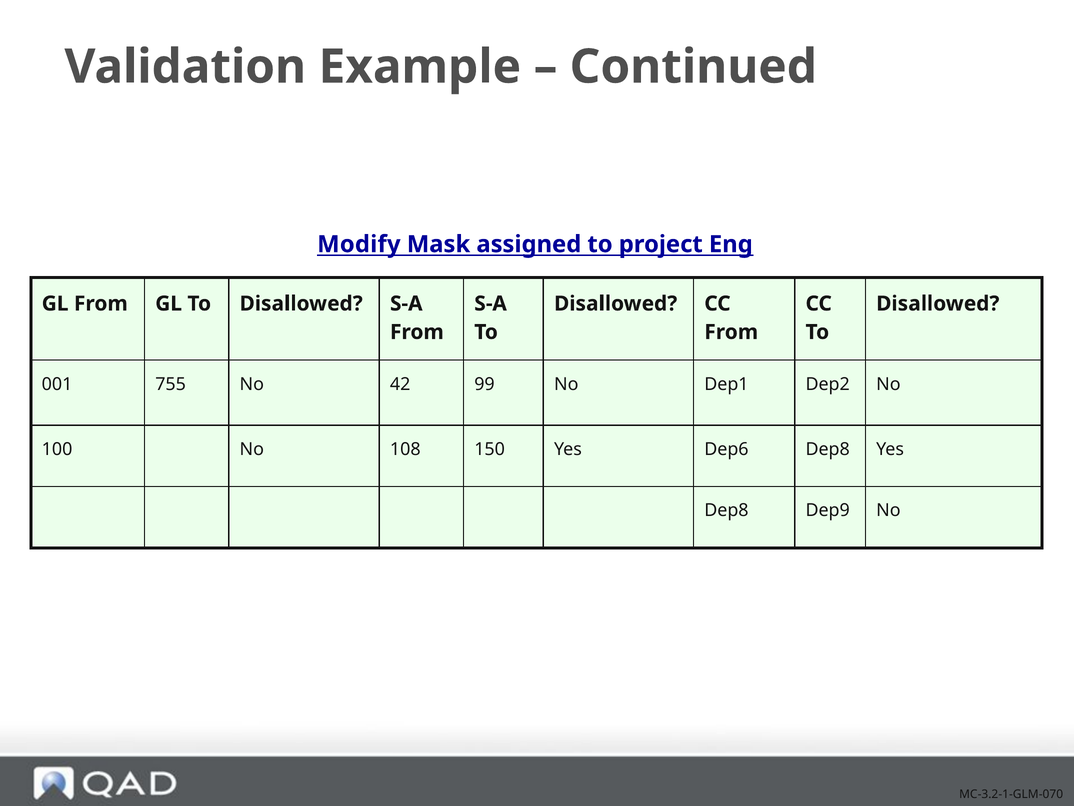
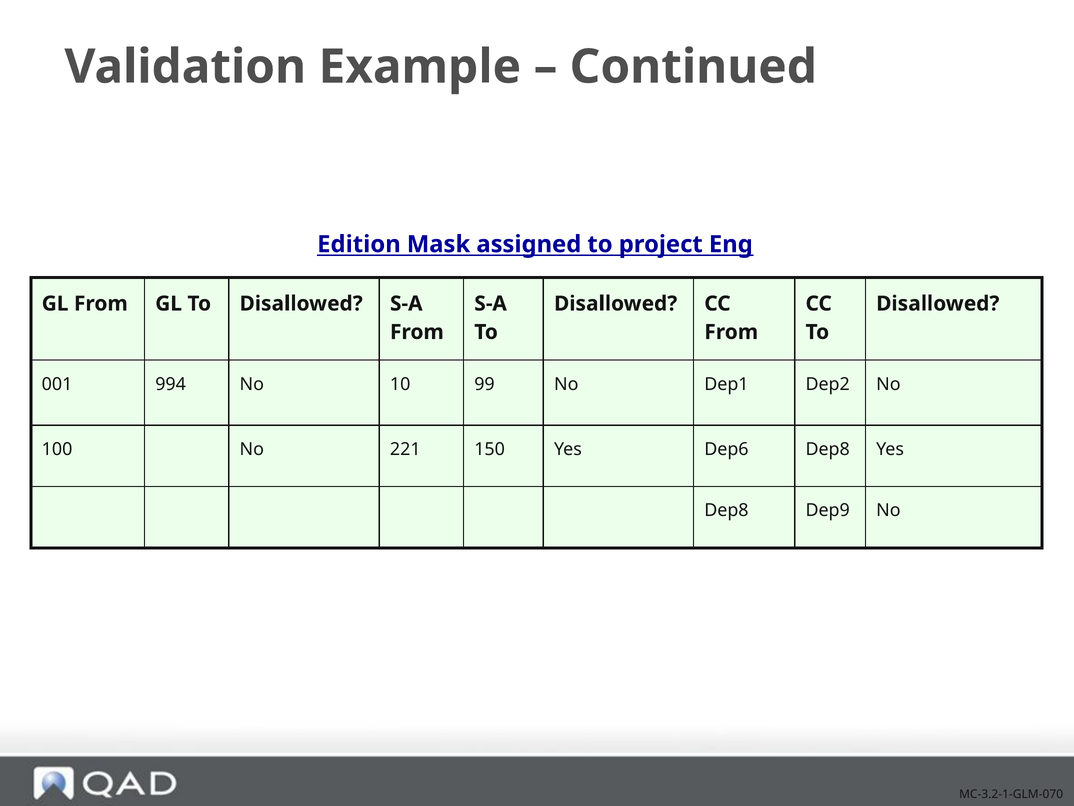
Modify: Modify -> Edition
755: 755 -> 994
42: 42 -> 10
108: 108 -> 221
